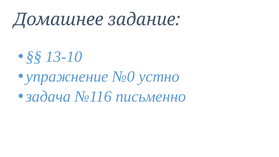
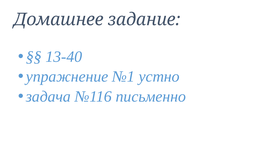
13-10: 13-10 -> 13-40
№0: №0 -> №1
